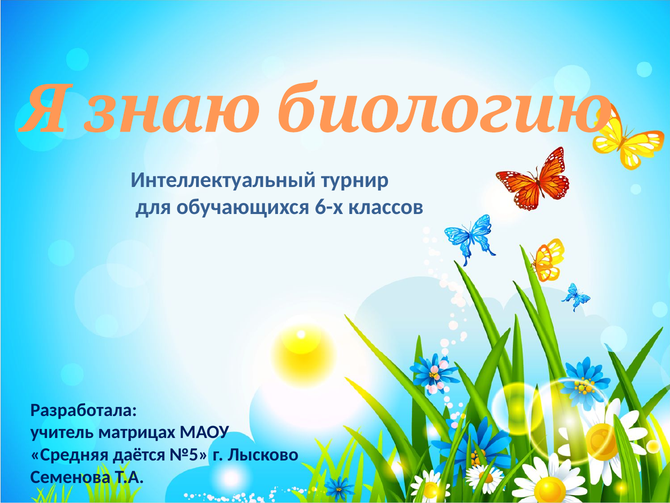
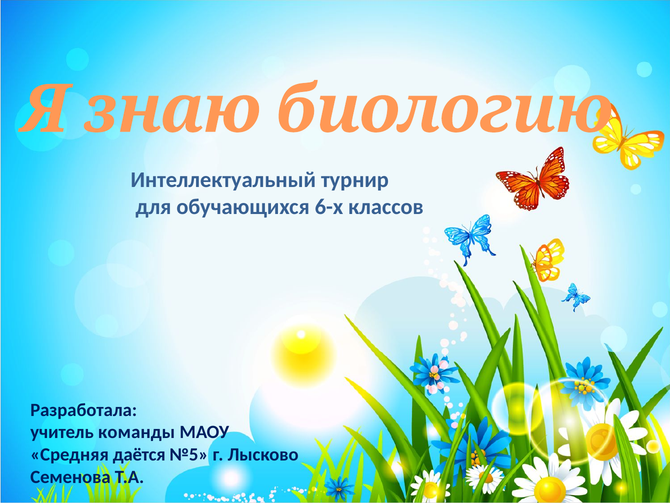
матрицах: матрицах -> команды
